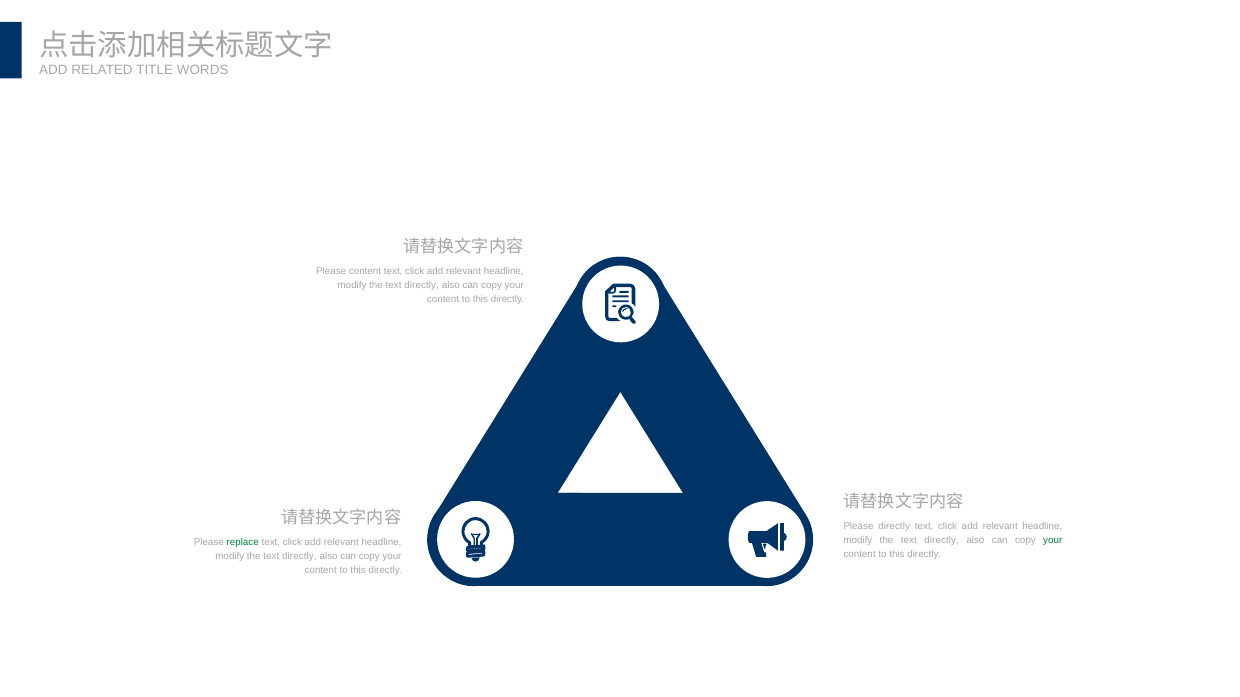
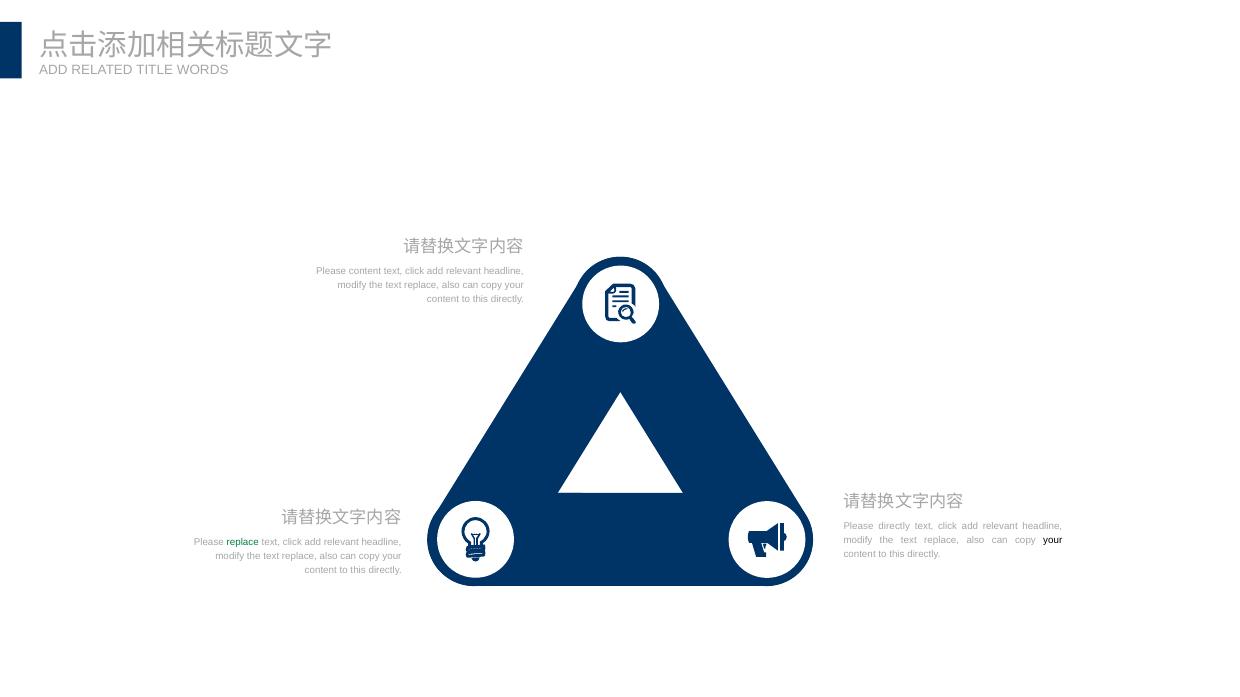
directly at (422, 285): directly -> replace
directly at (942, 540): directly -> replace
your at (1053, 540) colour: green -> black
directly at (299, 556): directly -> replace
